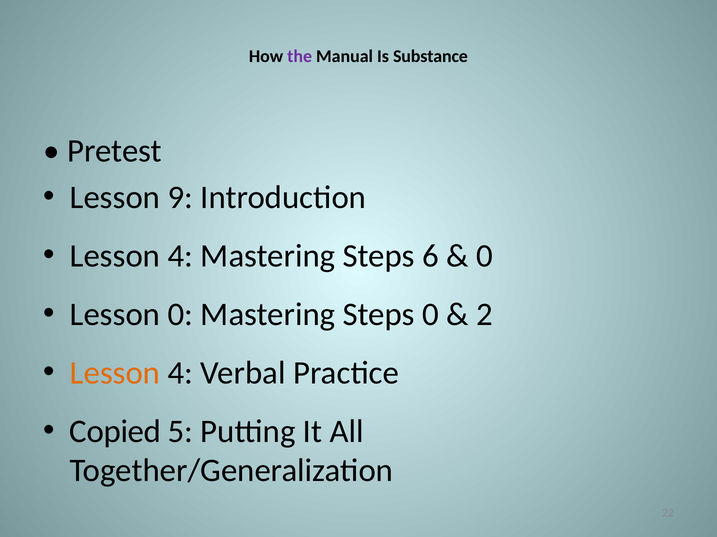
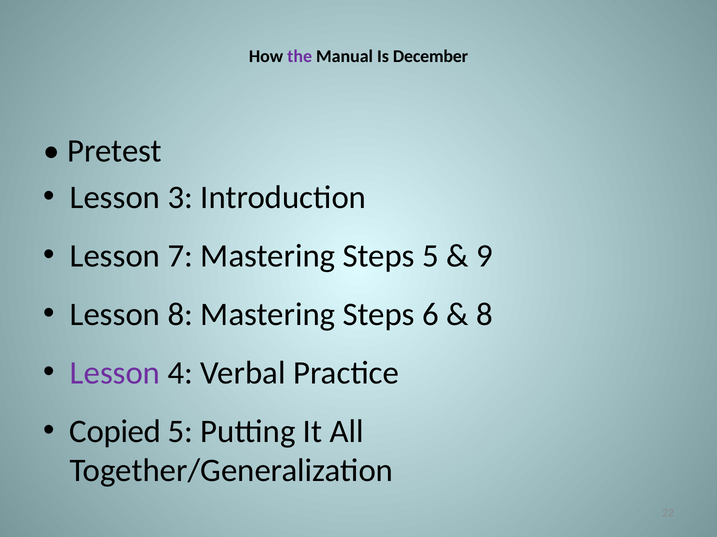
Substance: Substance -> December
9: 9 -> 3
4 at (180, 256): 4 -> 7
Steps 6: 6 -> 5
0 at (484, 256): 0 -> 9
Lesson 0: 0 -> 8
Steps 0: 0 -> 6
2 at (484, 315): 2 -> 8
Lesson at (115, 373) colour: orange -> purple
